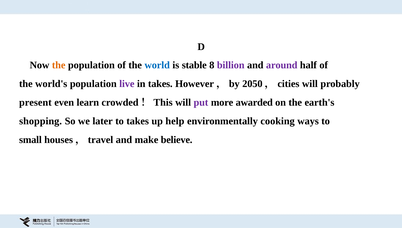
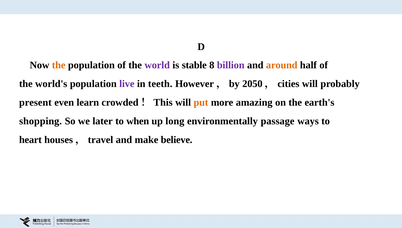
world colour: blue -> purple
around colour: purple -> orange
in takes: takes -> teeth
put colour: purple -> orange
awarded: awarded -> amazing
to takes: takes -> when
help: help -> long
cooking: cooking -> passage
small: small -> heart
